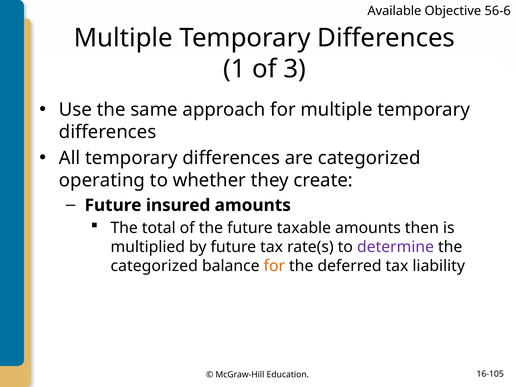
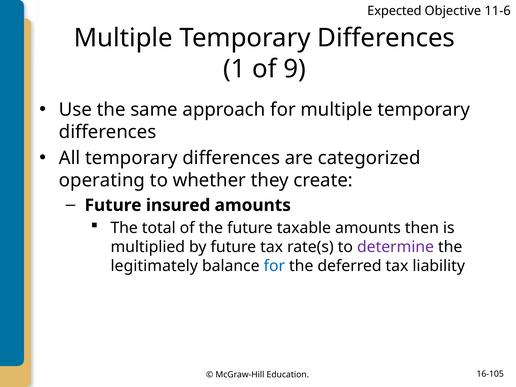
Available: Available -> Expected
56-6: 56-6 -> 11-6
3: 3 -> 9
categorized at (154, 266): categorized -> legitimately
for at (274, 266) colour: orange -> blue
